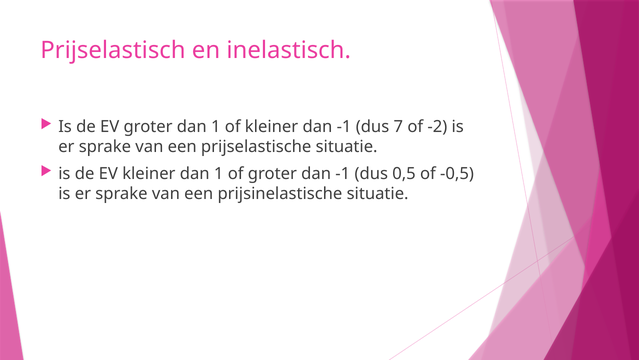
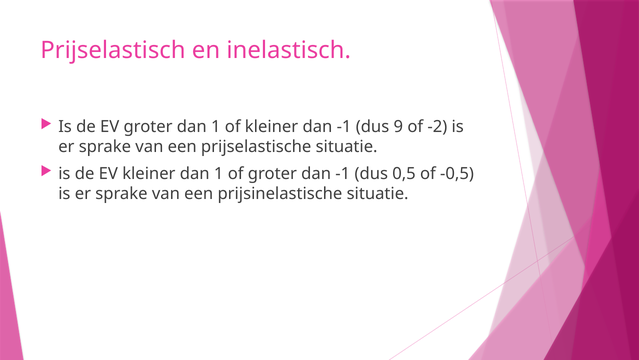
7: 7 -> 9
